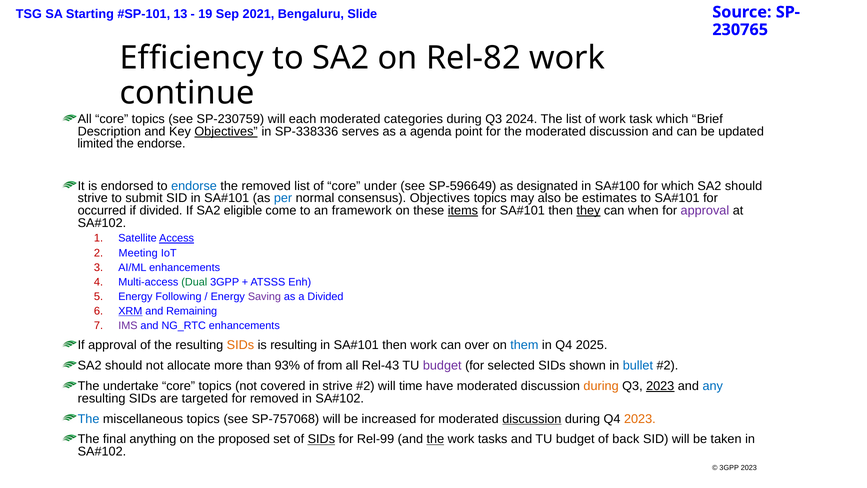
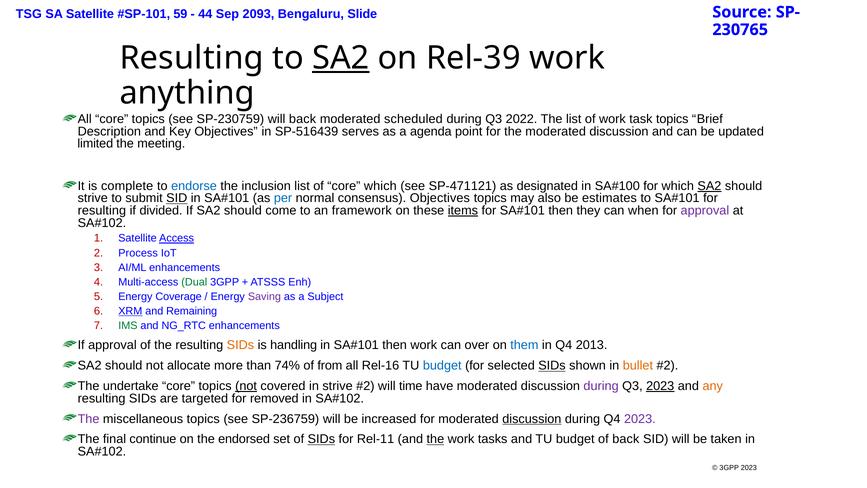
SA Starting: Starting -> Satellite
13: 13 -> 59
19: 19 -> 44
2021: 2021 -> 2093
Efficiency at (192, 58): Efficiency -> Resulting
SA2 at (341, 58) underline: none -> present
Rel-82: Rel-82 -> Rel-39
continue: continue -> anything
will each: each -> back
categories: categories -> scheduled
2024: 2024 -> 2022
task which: which -> topics
Objectives at (226, 131) underline: present -> none
SP-338336: SP-338336 -> SP-516439
the endorse: endorse -> meeting
endorsed: endorsed -> complete
the removed: removed -> inclusion
core under: under -> which
SP-596649: SP-596649 -> SP-471121
SA2 at (709, 186) underline: none -> present
SID at (177, 198) underline: none -> present
occurred at (102, 210): occurred -> resulting
If SA2 eligible: eligible -> should
they underline: present -> none
Meeting: Meeting -> Process
Following: Following -> Coverage
a Divided: Divided -> Subject
IMS colour: purple -> green
is resulting: resulting -> handling
2025: 2025 -> 2013
93%: 93% -> 74%
Rel-43: Rel-43 -> Rel-16
budget at (442, 365) colour: purple -> blue
SIDs at (552, 365) underline: none -> present
bullet colour: blue -> orange
not at (246, 386) underline: none -> present
during at (601, 386) colour: orange -> purple
any colour: blue -> orange
The at (89, 419) colour: blue -> purple
SP-757068: SP-757068 -> SP-236759
2023 at (640, 419) colour: orange -> purple
anything: anything -> continue
proposed: proposed -> endorsed
Rel-99: Rel-99 -> Rel-11
